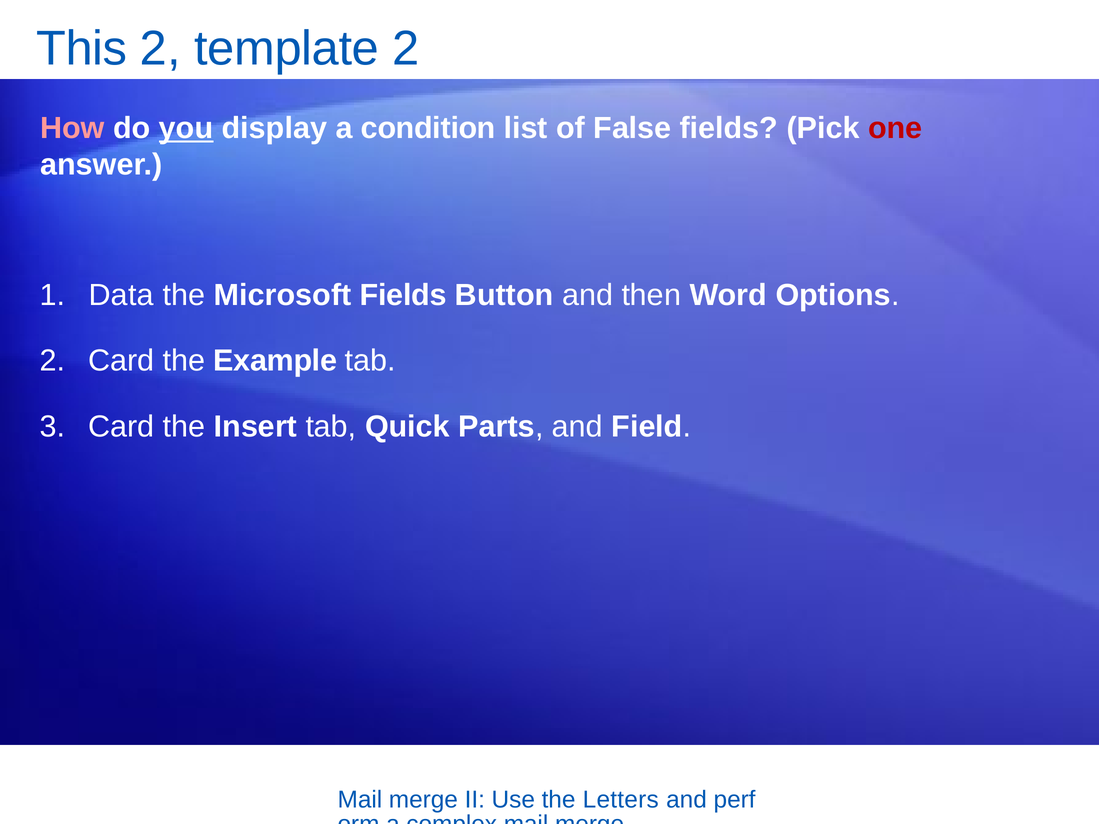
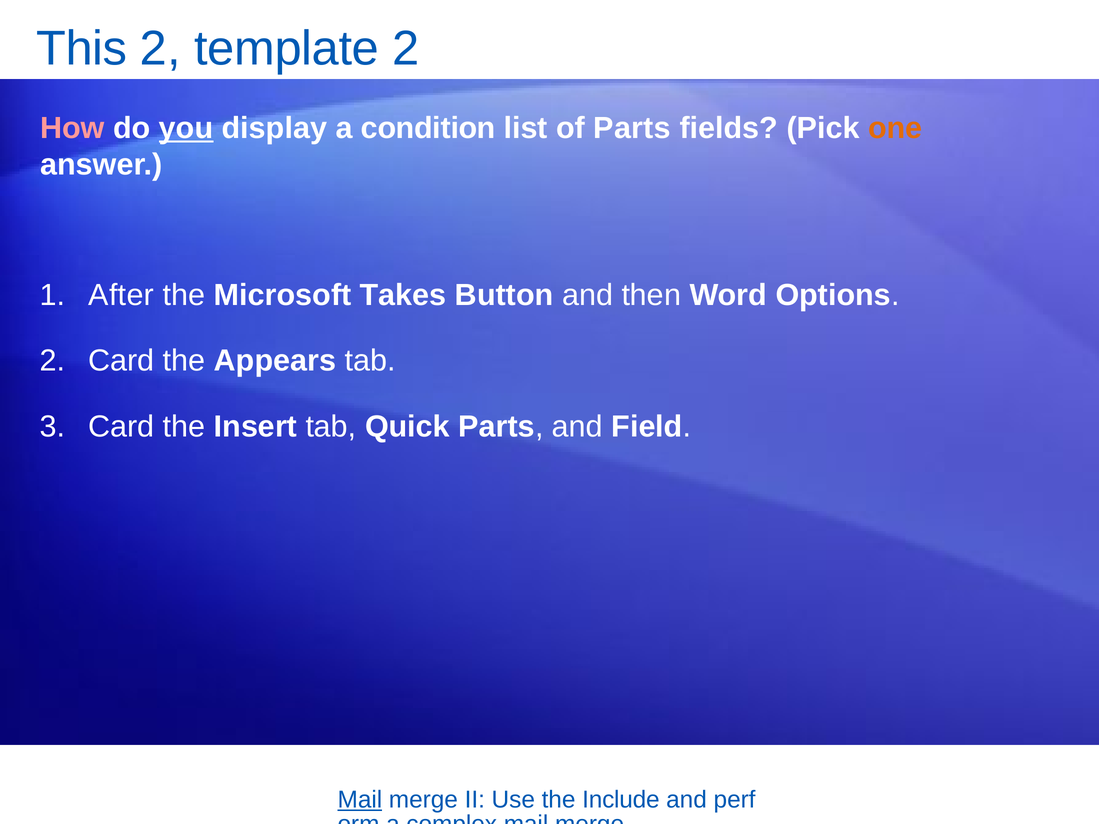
of False: False -> Parts
one colour: red -> orange
Data: Data -> After
Microsoft Fields: Fields -> Takes
Example: Example -> Appears
Mail at (360, 800) underline: none -> present
Letters: Letters -> Include
